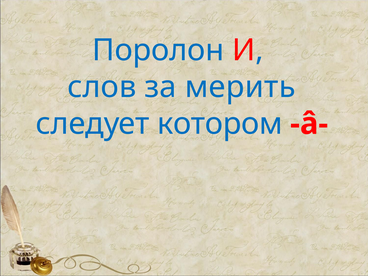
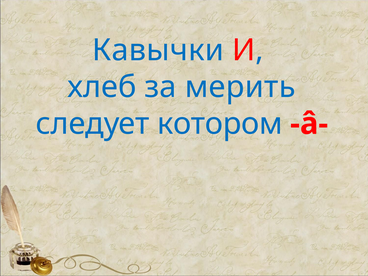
Поролон: Поролон -> Кавычки
слов: слов -> хлеб
